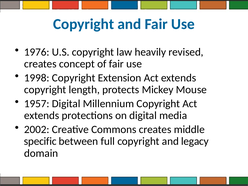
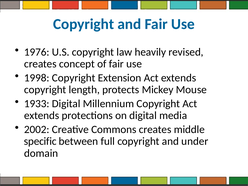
1957: 1957 -> 1933
legacy: legacy -> under
